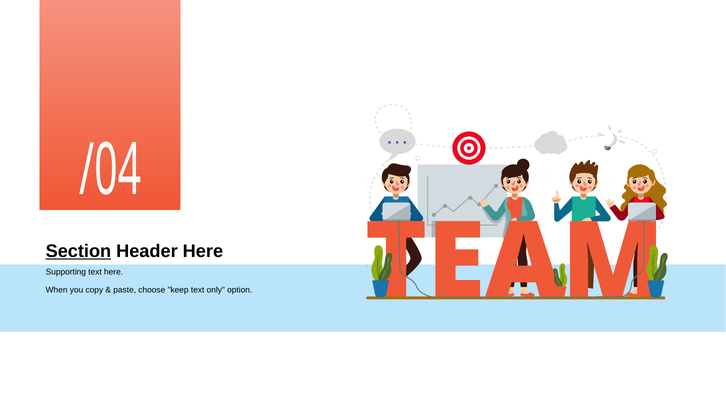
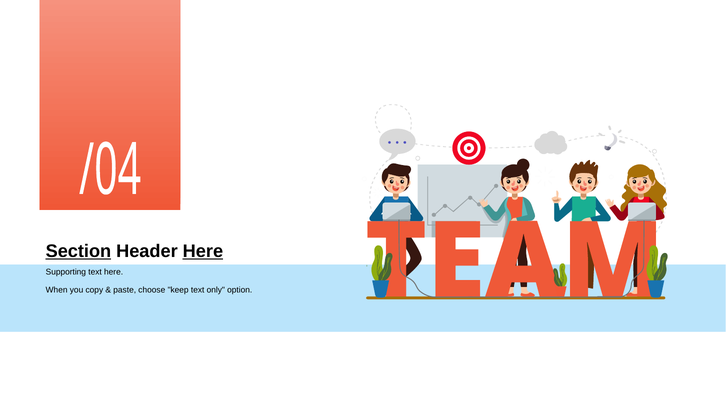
Here at (203, 251) underline: none -> present
